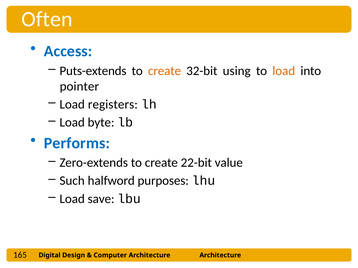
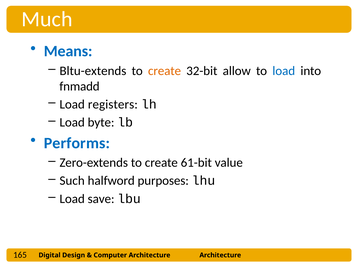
Often: Often -> Much
Access: Access -> Means
Puts-extends: Puts-extends -> Bltu-extends
using: using -> allow
load at (284, 71) colour: orange -> blue
pointer: pointer -> fnmadd
22-bit: 22-bit -> 61-bit
